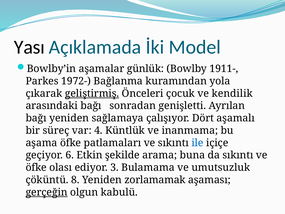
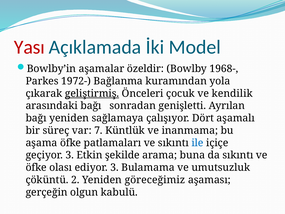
Yası colour: black -> red
günlük: günlük -> özeldir
1911-: 1911- -> 1968-
4: 4 -> 7
geçiyor 6: 6 -> 3
8: 8 -> 2
zorlamamak: zorlamamak -> göreceğimiz
gerçeğin underline: present -> none
